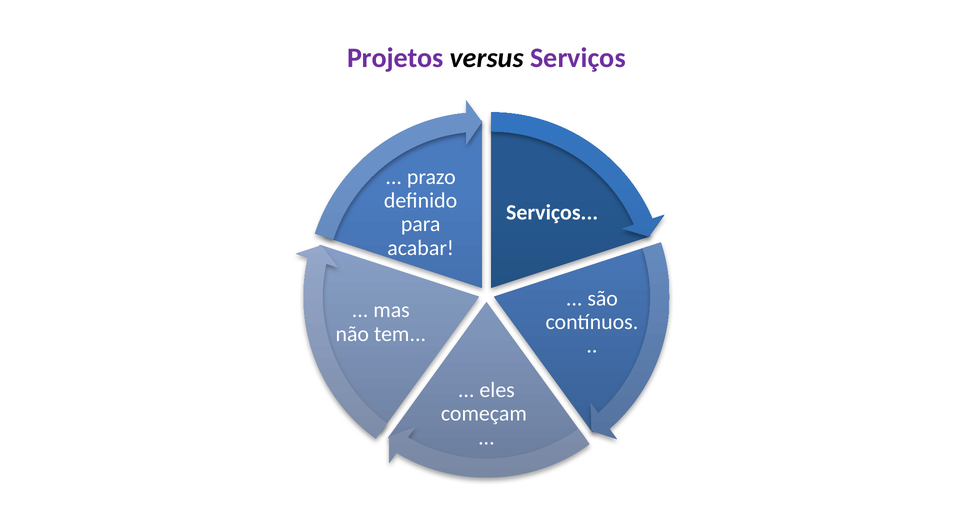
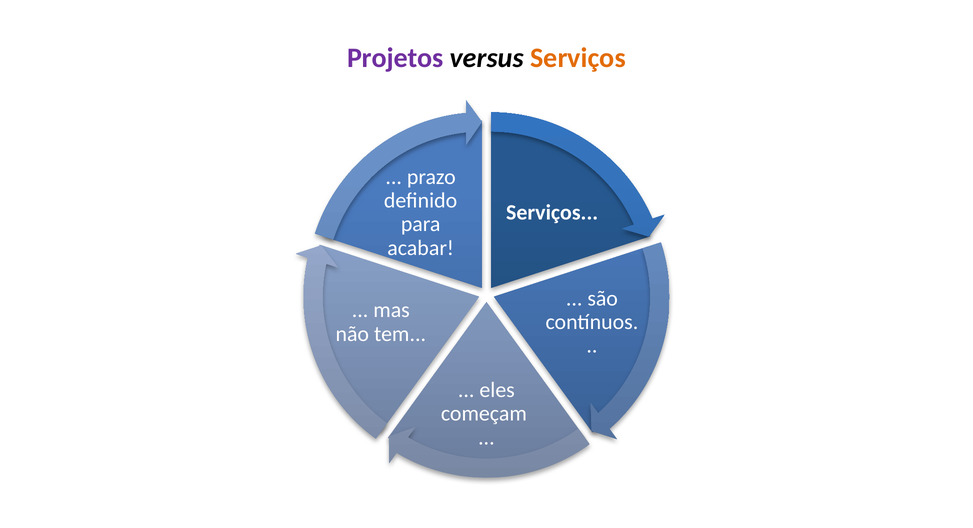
Serviços at (578, 58) colour: purple -> orange
